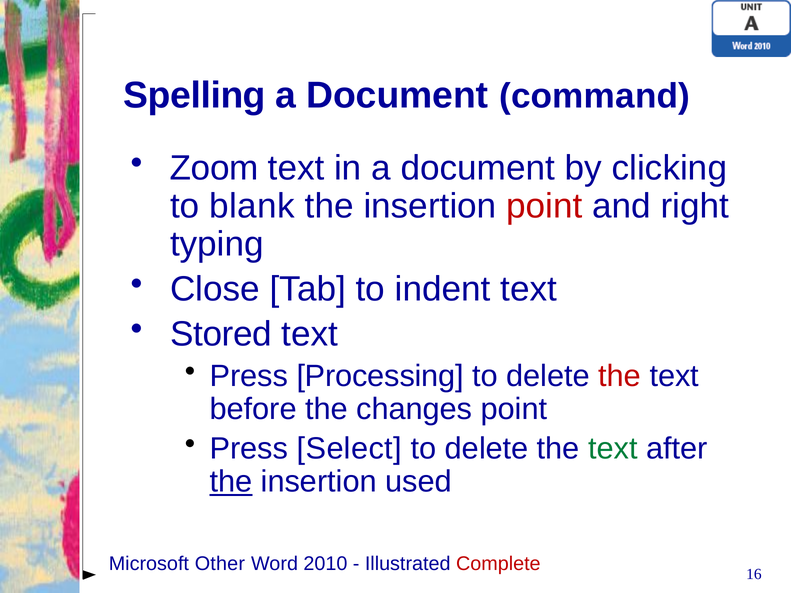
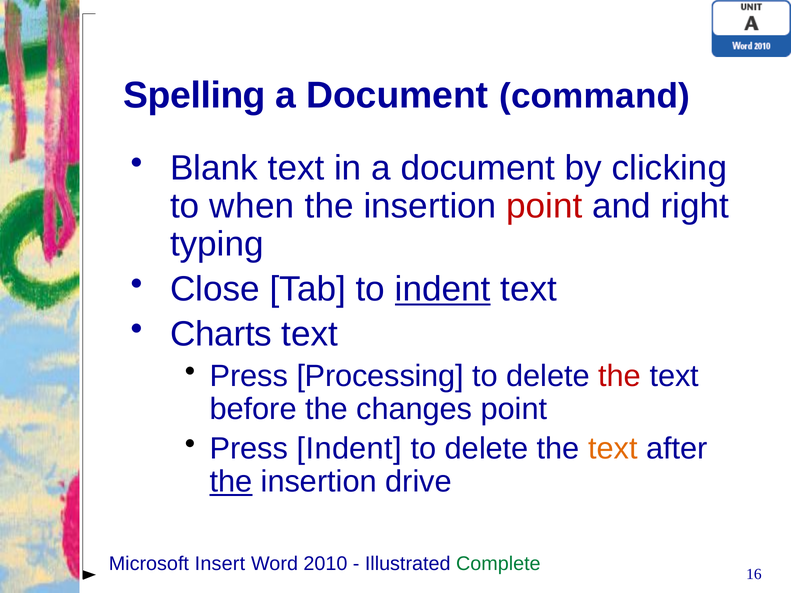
Zoom: Zoom -> Blank
blank: blank -> when
indent at (443, 289) underline: none -> present
Stored: Stored -> Charts
Press Select: Select -> Indent
text at (613, 449) colour: green -> orange
used: used -> drive
Other: Other -> Insert
Complete colour: red -> green
